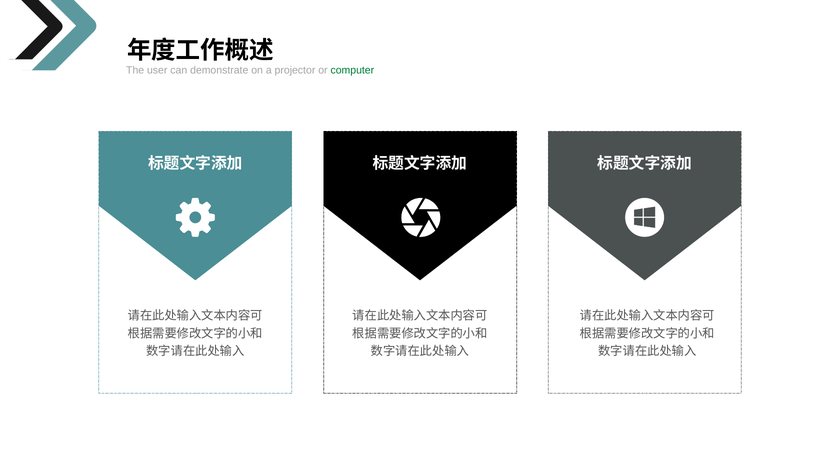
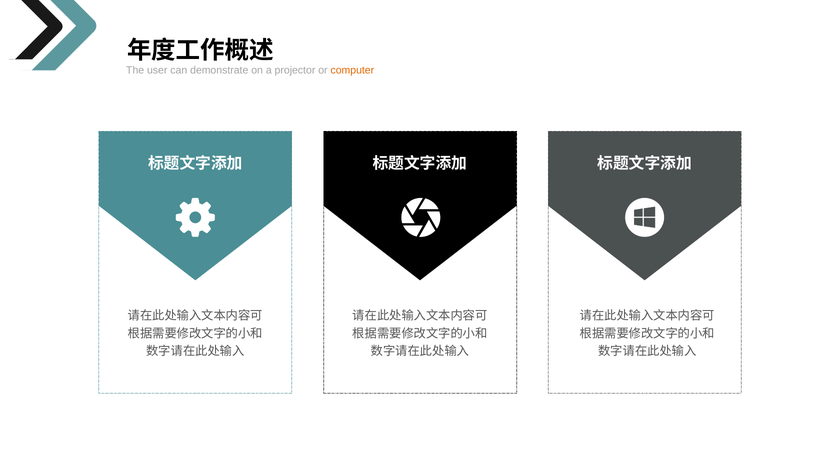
computer colour: green -> orange
